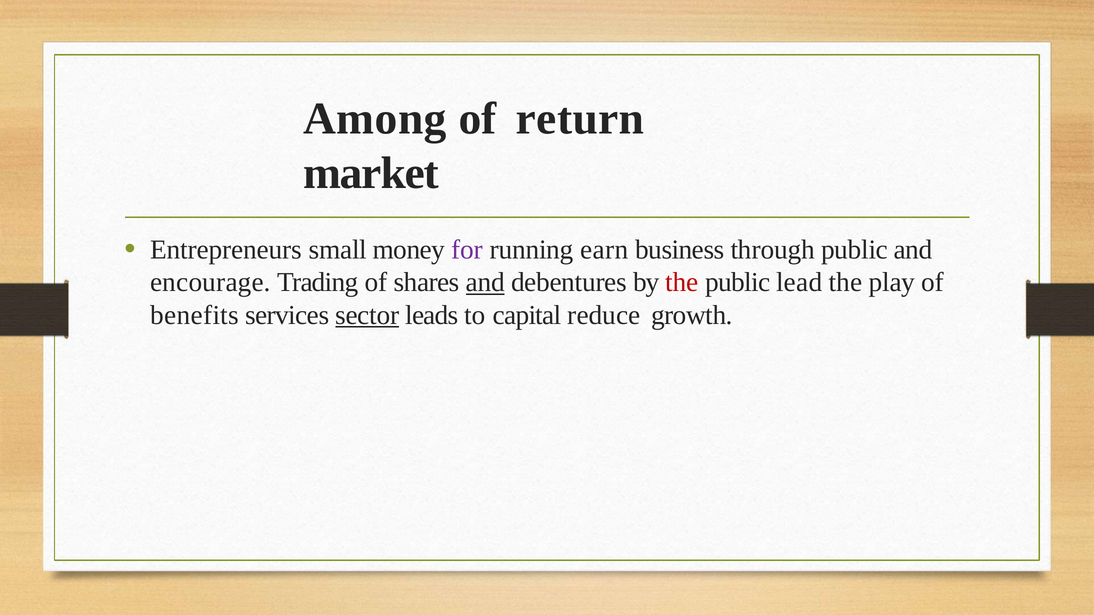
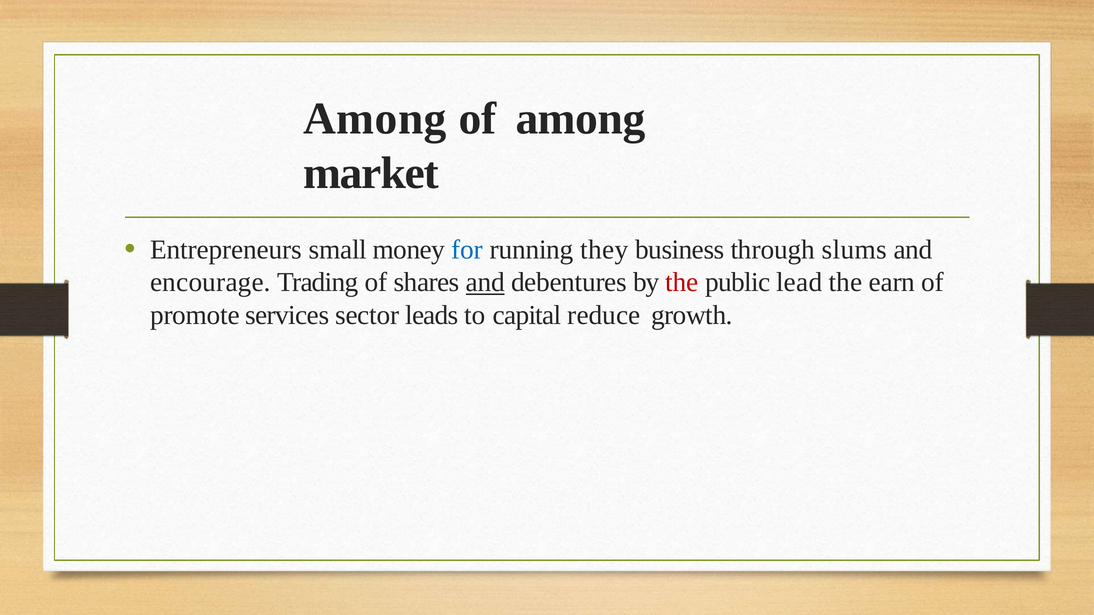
of return: return -> among
for colour: purple -> blue
earn: earn -> they
through public: public -> slums
play: play -> earn
benefits: benefits -> promote
sector underline: present -> none
